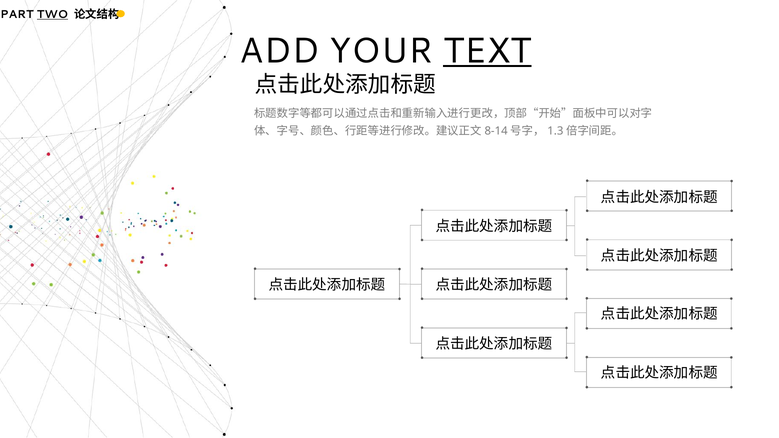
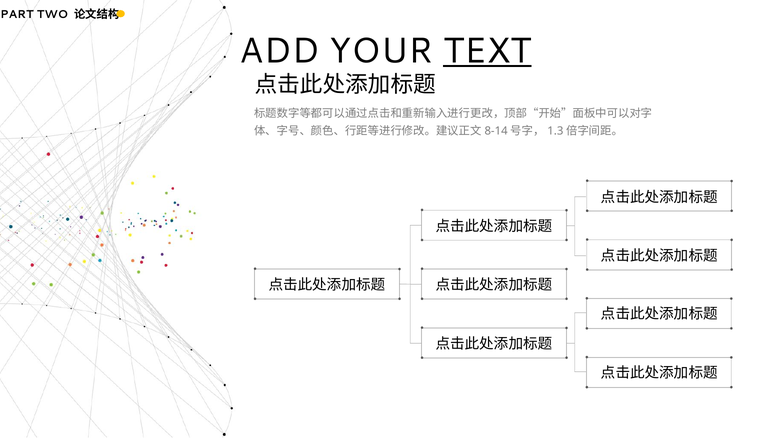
TWO underline: present -> none
